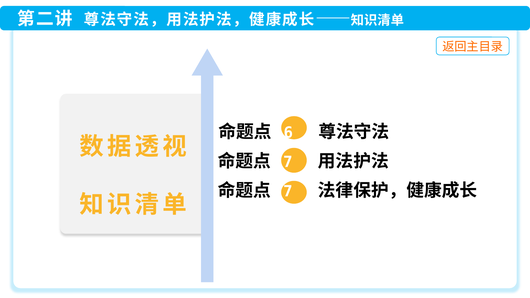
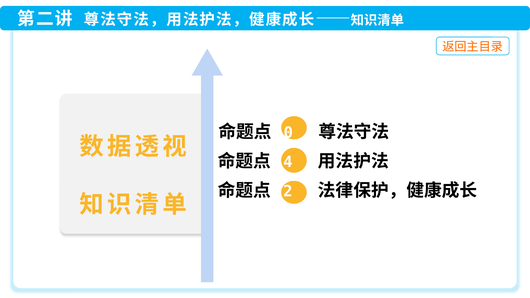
6: 6 -> 0
7 at (288, 162): 7 -> 4
7 at (288, 191): 7 -> 2
